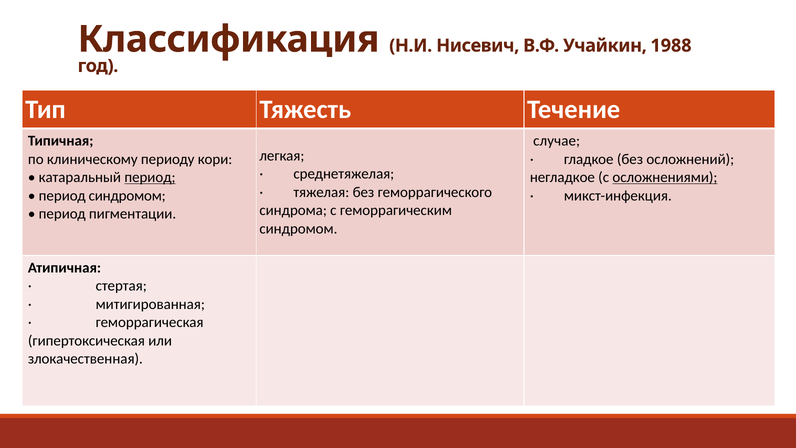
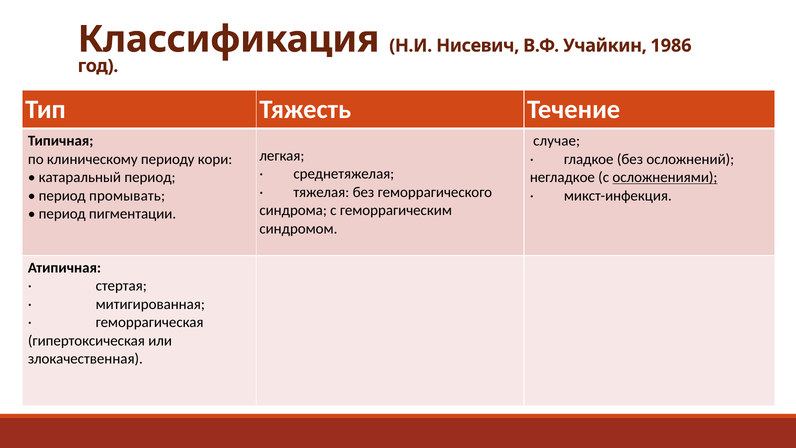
1988: 1988 -> 1986
период at (150, 177) underline: present -> none
период синдромом: синдромом -> промывать
